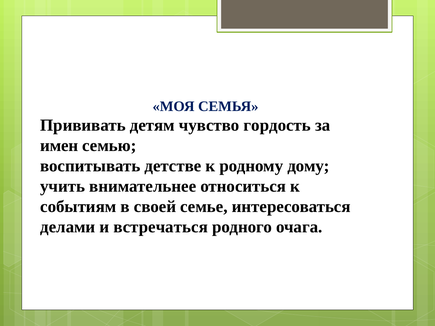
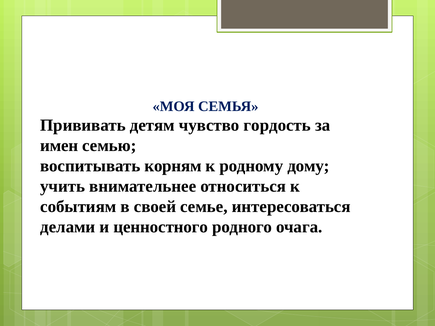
детстве: детстве -> корням
встречаться: встречаться -> ценностного
